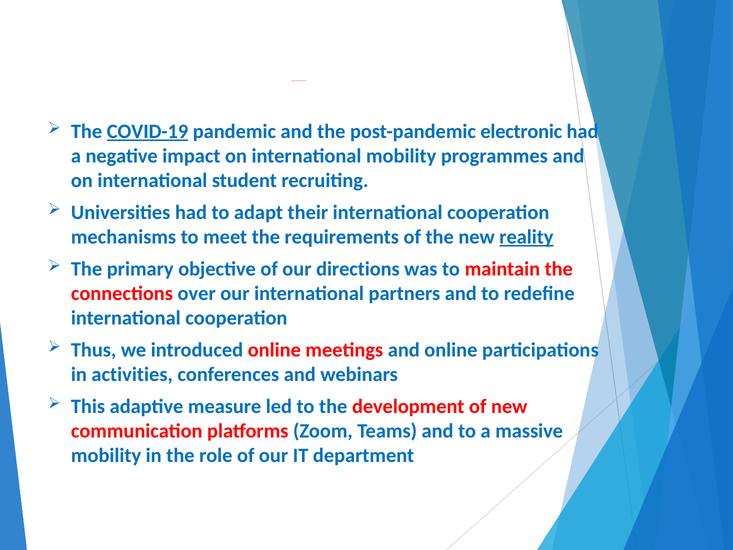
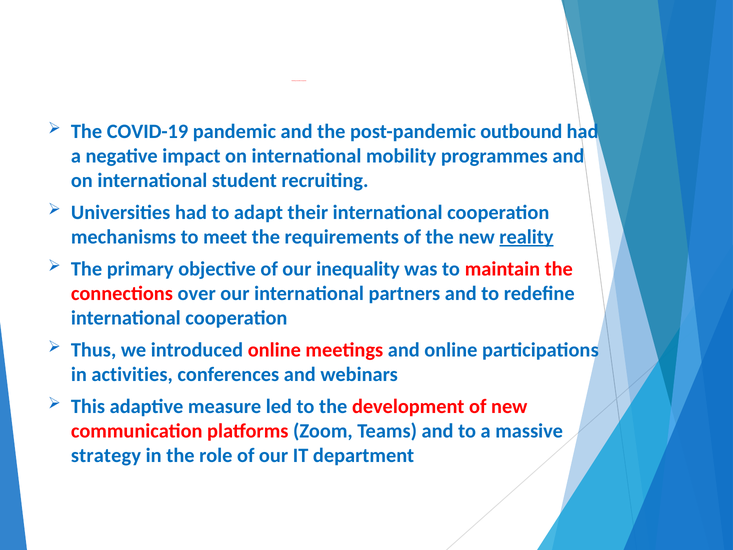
COVID-19 underline: present -> none
electronic: electronic -> outbound
directions: directions -> inequality
mobility at (106, 455): mobility -> strategy
